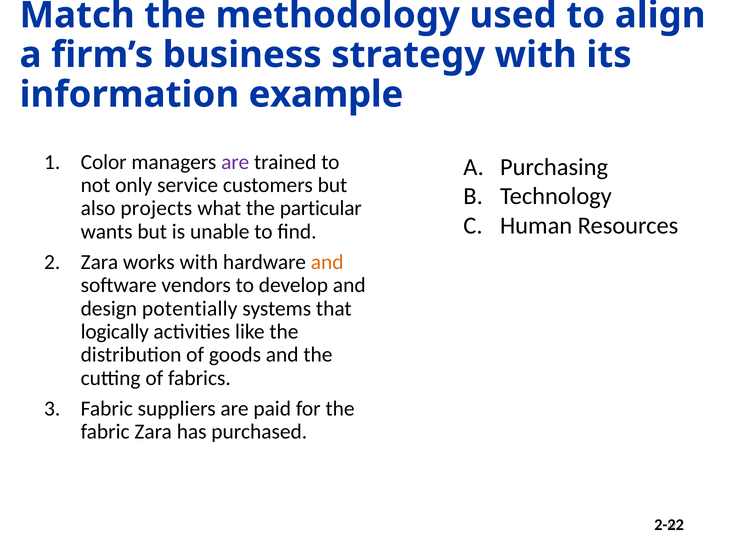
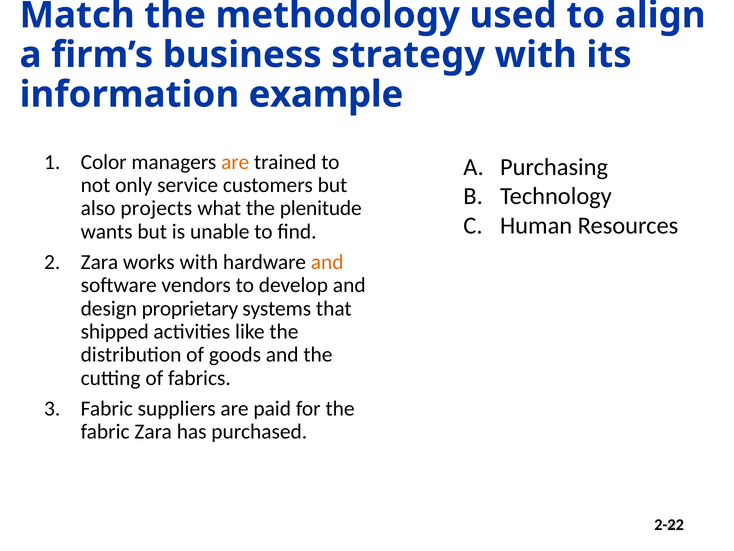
are at (235, 162) colour: purple -> orange
particular: particular -> plenitude
potentially: potentially -> proprietary
logically: logically -> shipped
